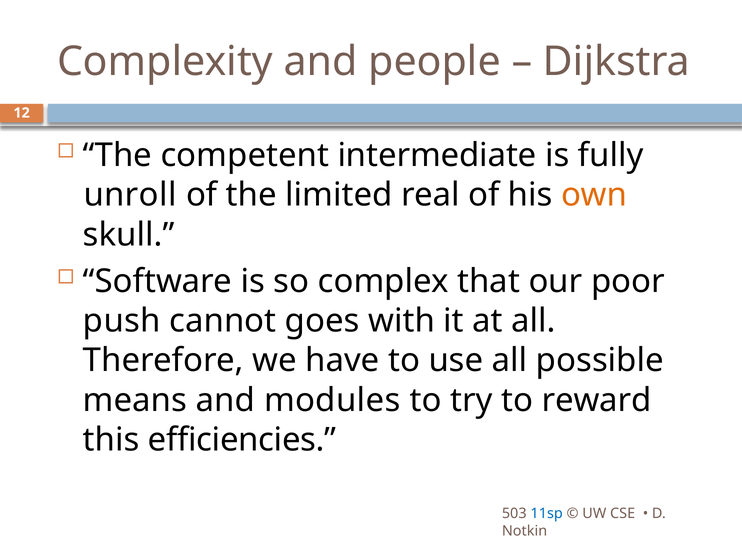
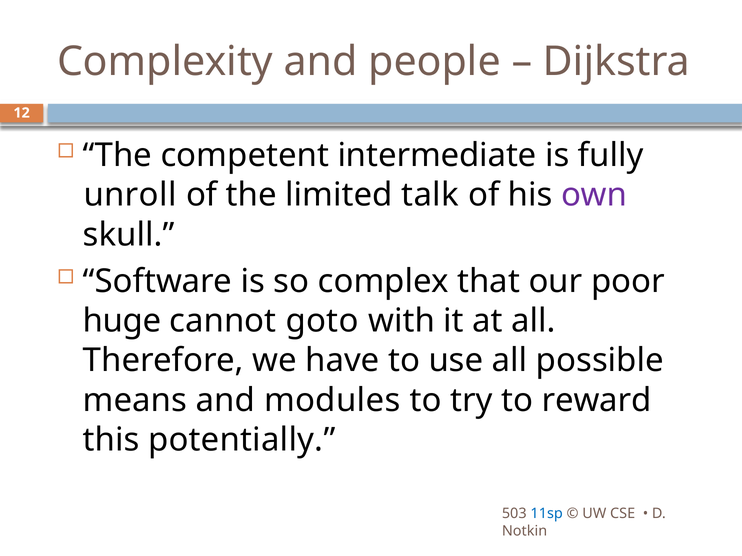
real: real -> talk
own colour: orange -> purple
push: push -> huge
goes: goes -> goto
efficiencies: efficiencies -> potentially
